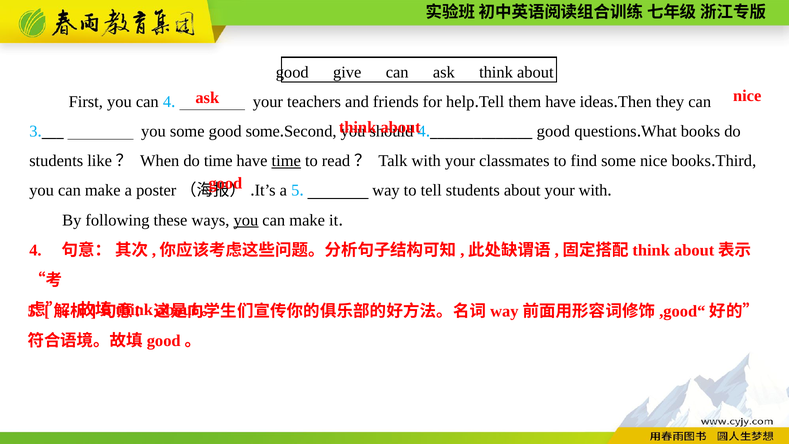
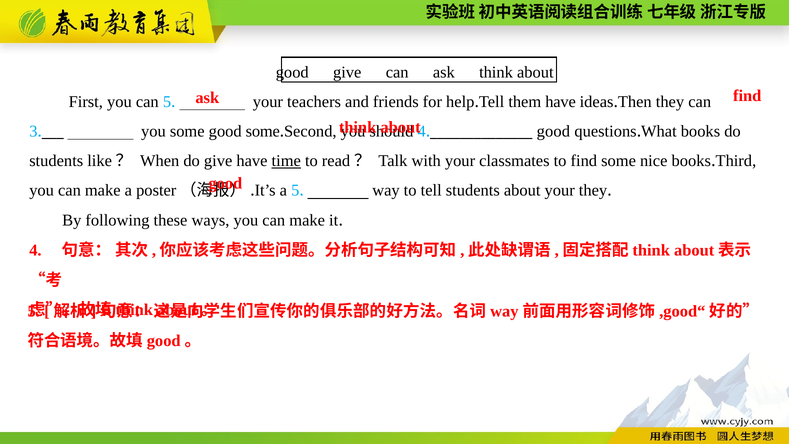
nice at (747, 96): nice -> find
can 4: 4 -> 5
do time: time -> give
your with: with -> they
you at (246, 220) underline: present -> none
